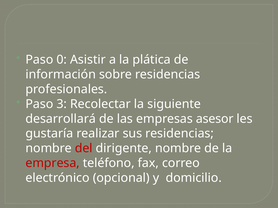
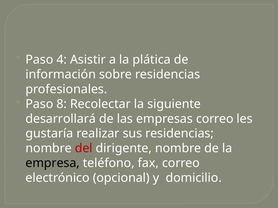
0: 0 -> 4
3: 3 -> 8
empresas asesor: asesor -> correo
empresa colour: red -> black
